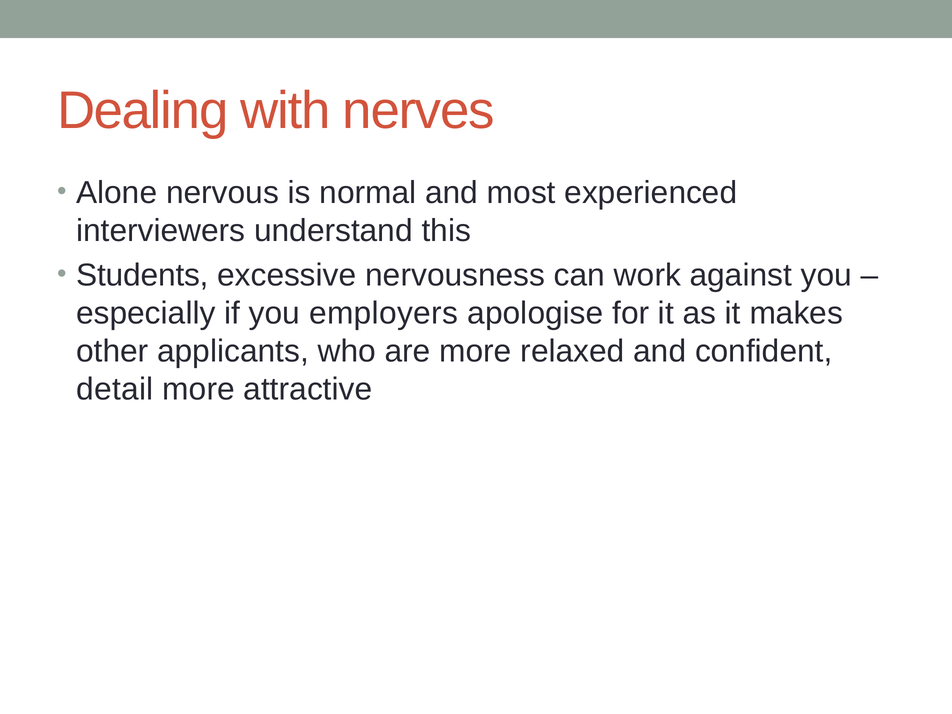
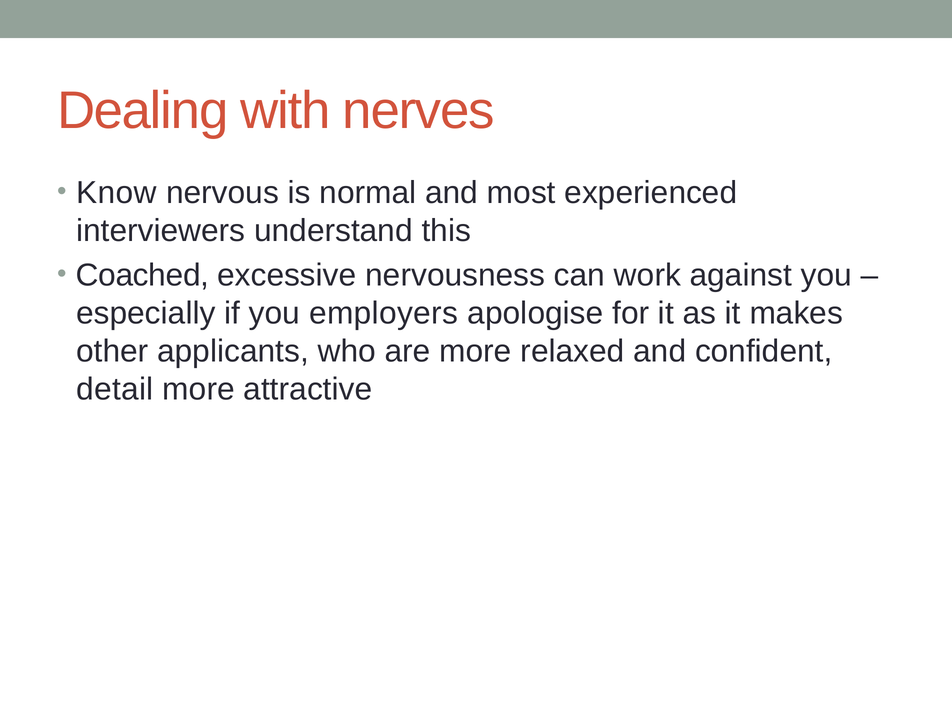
Alone: Alone -> Know
Students: Students -> Coached
